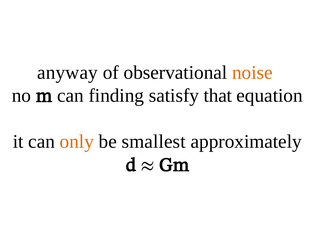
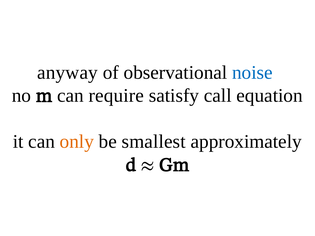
noise colour: orange -> blue
finding: finding -> require
that: that -> call
